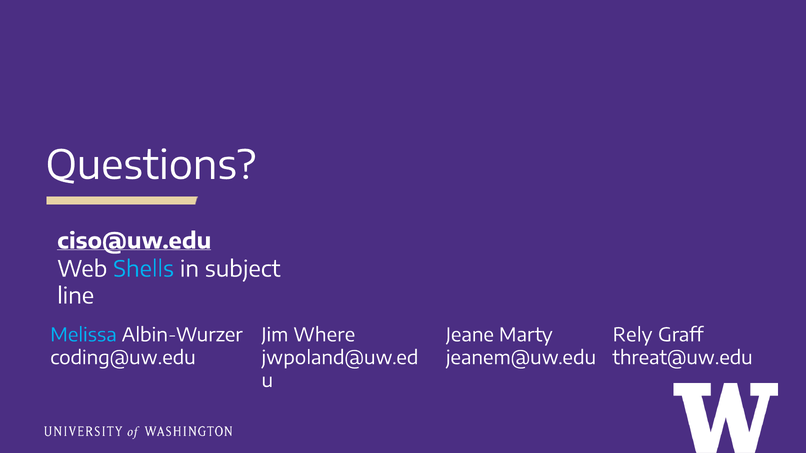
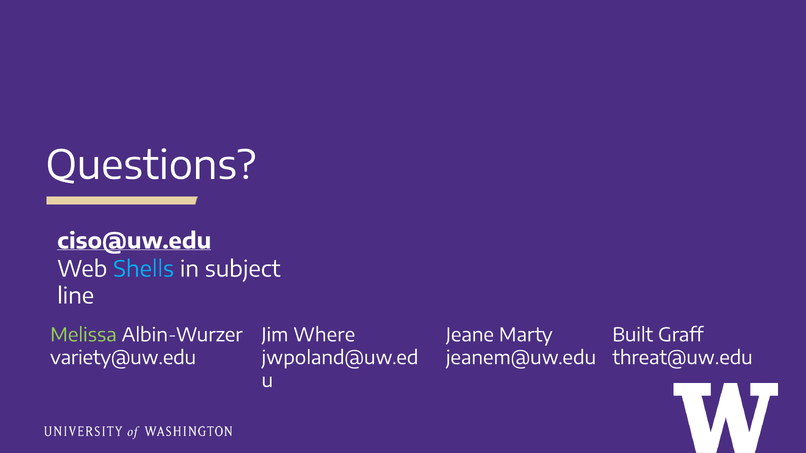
Melissa colour: light blue -> light green
Rely: Rely -> Built
coding@uw.edu: coding@uw.edu -> variety@uw.edu
